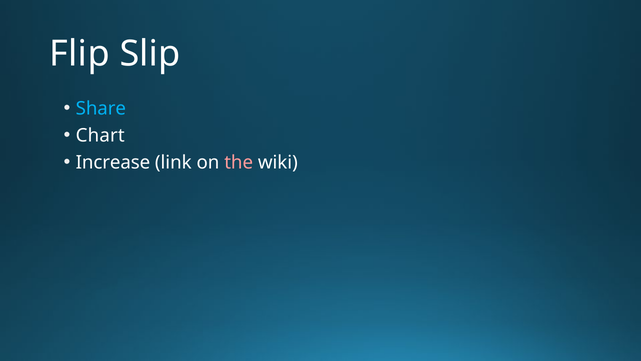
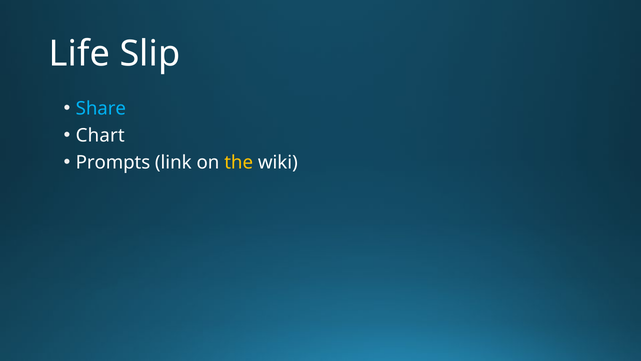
Flip: Flip -> Life
Increase: Increase -> Prompts
the colour: pink -> yellow
